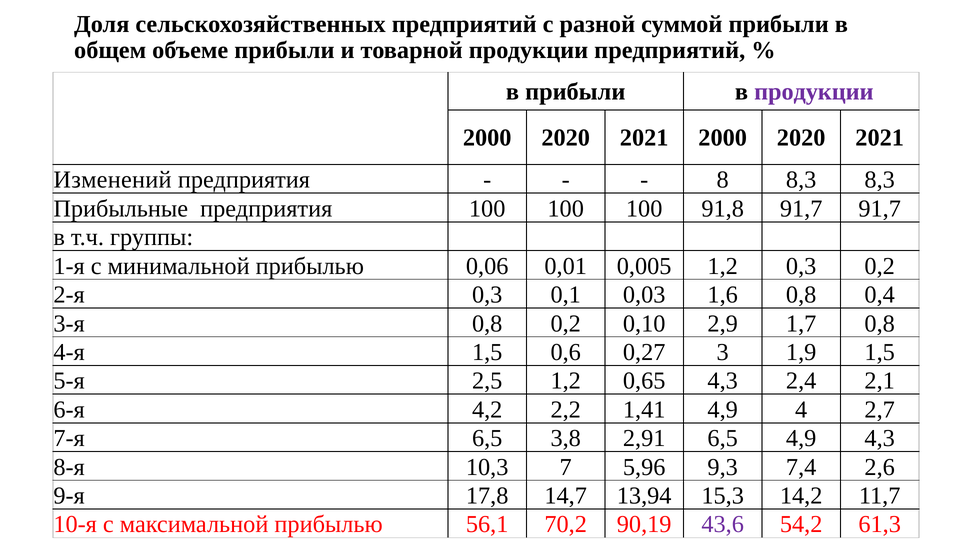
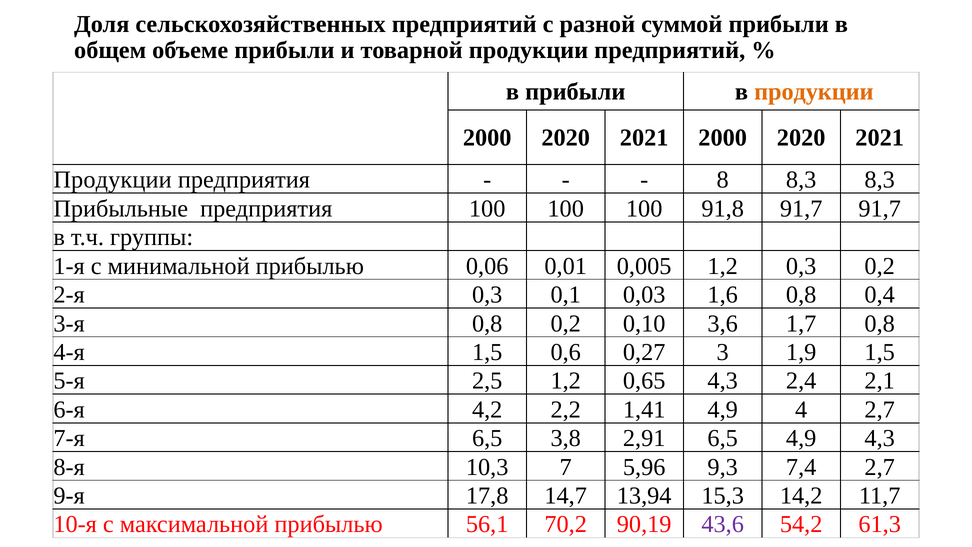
продукции at (814, 92) colour: purple -> orange
Изменений at (113, 180): Изменений -> Продукции
2,9: 2,9 -> 3,6
7,4 2,6: 2,6 -> 2,7
